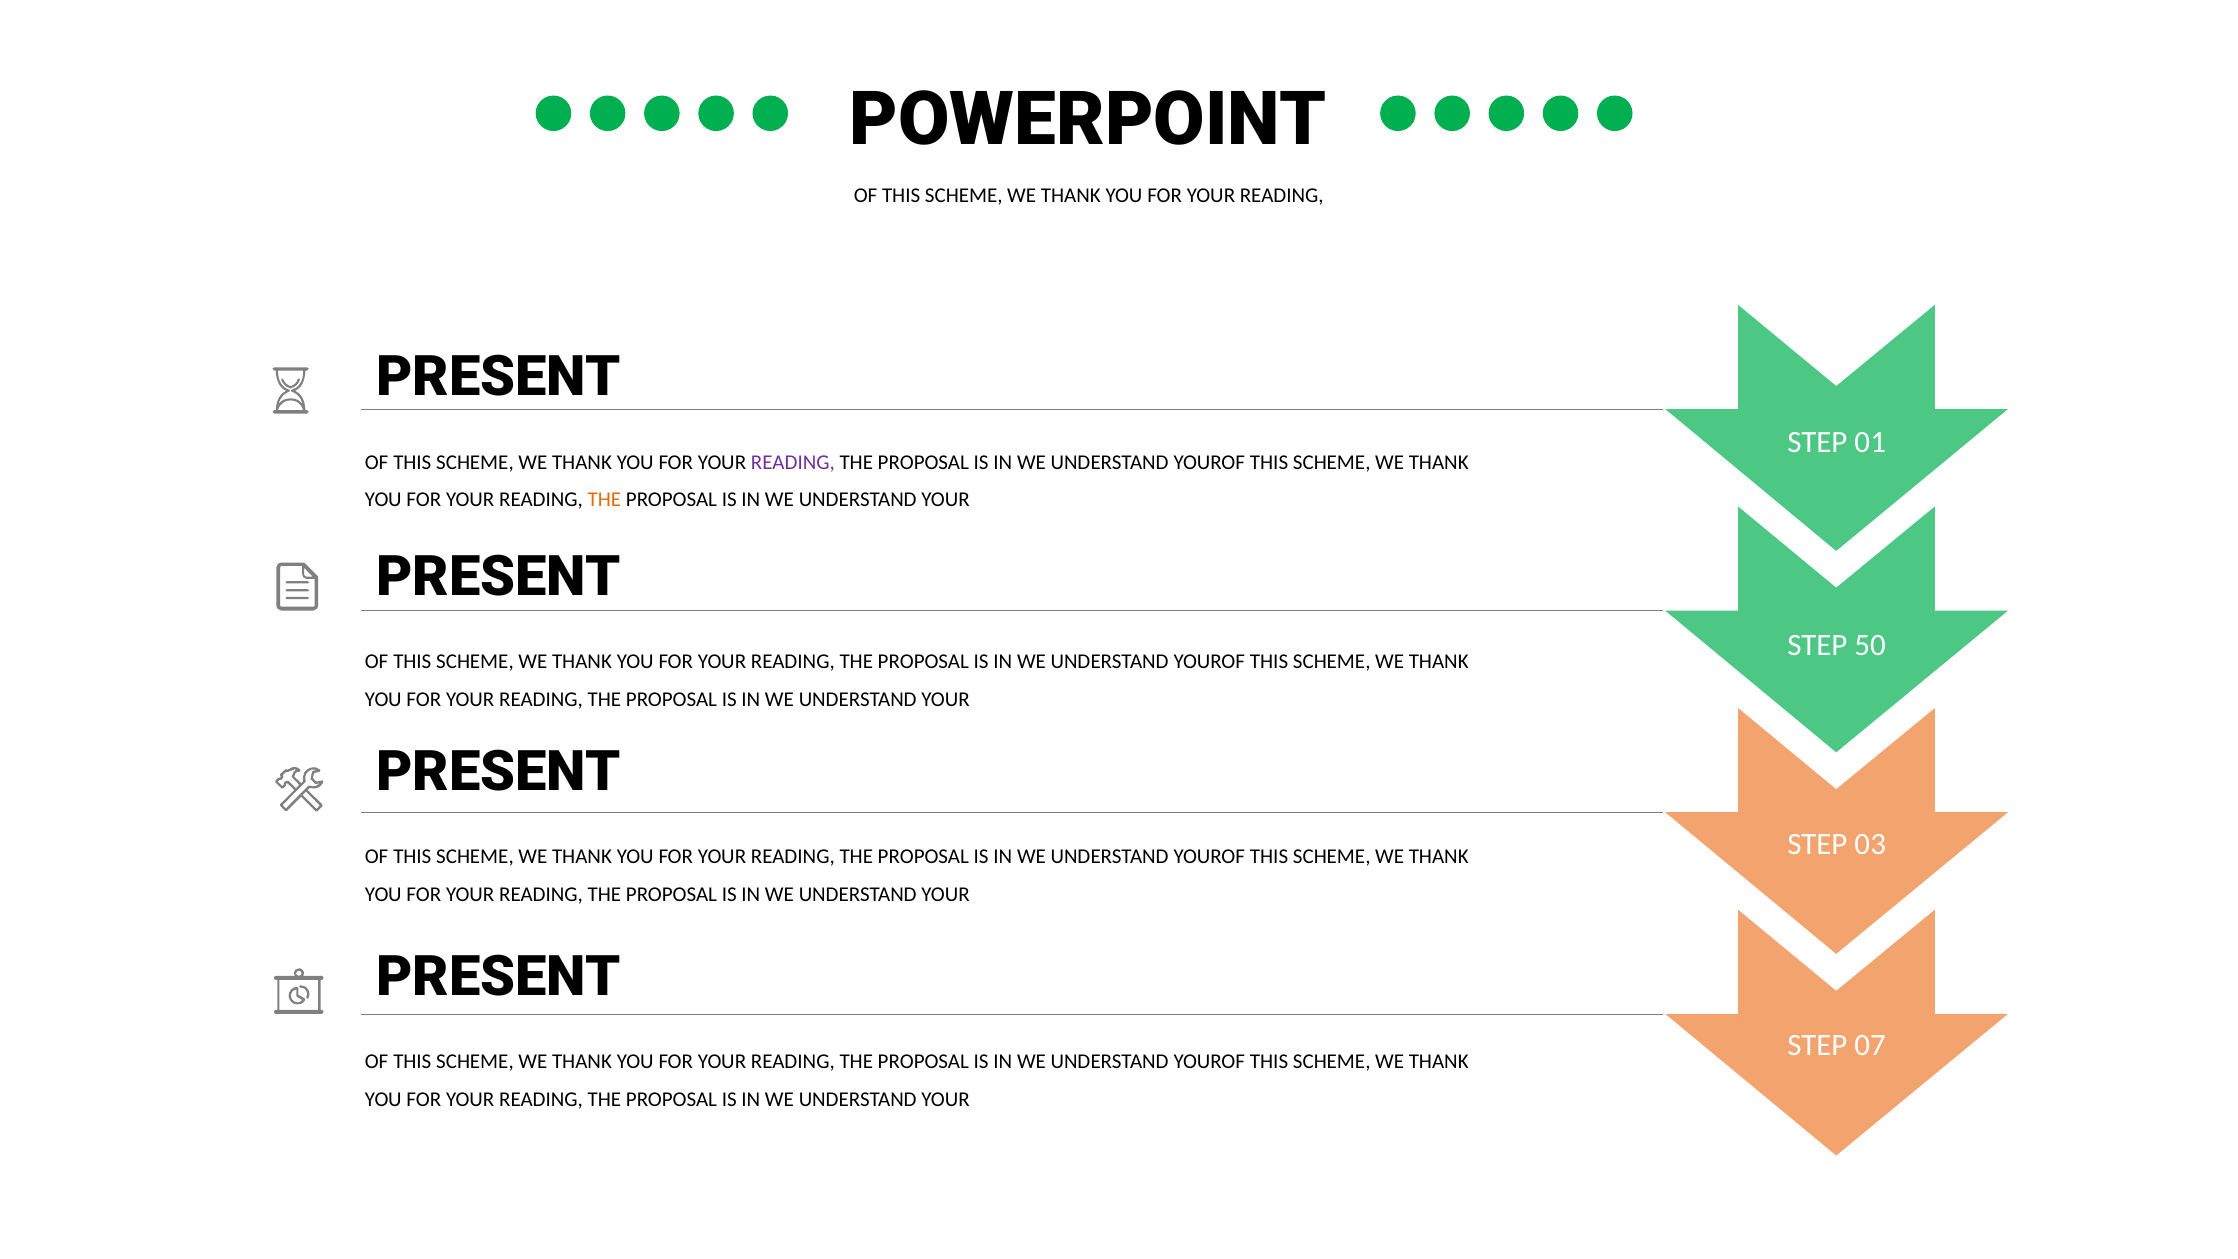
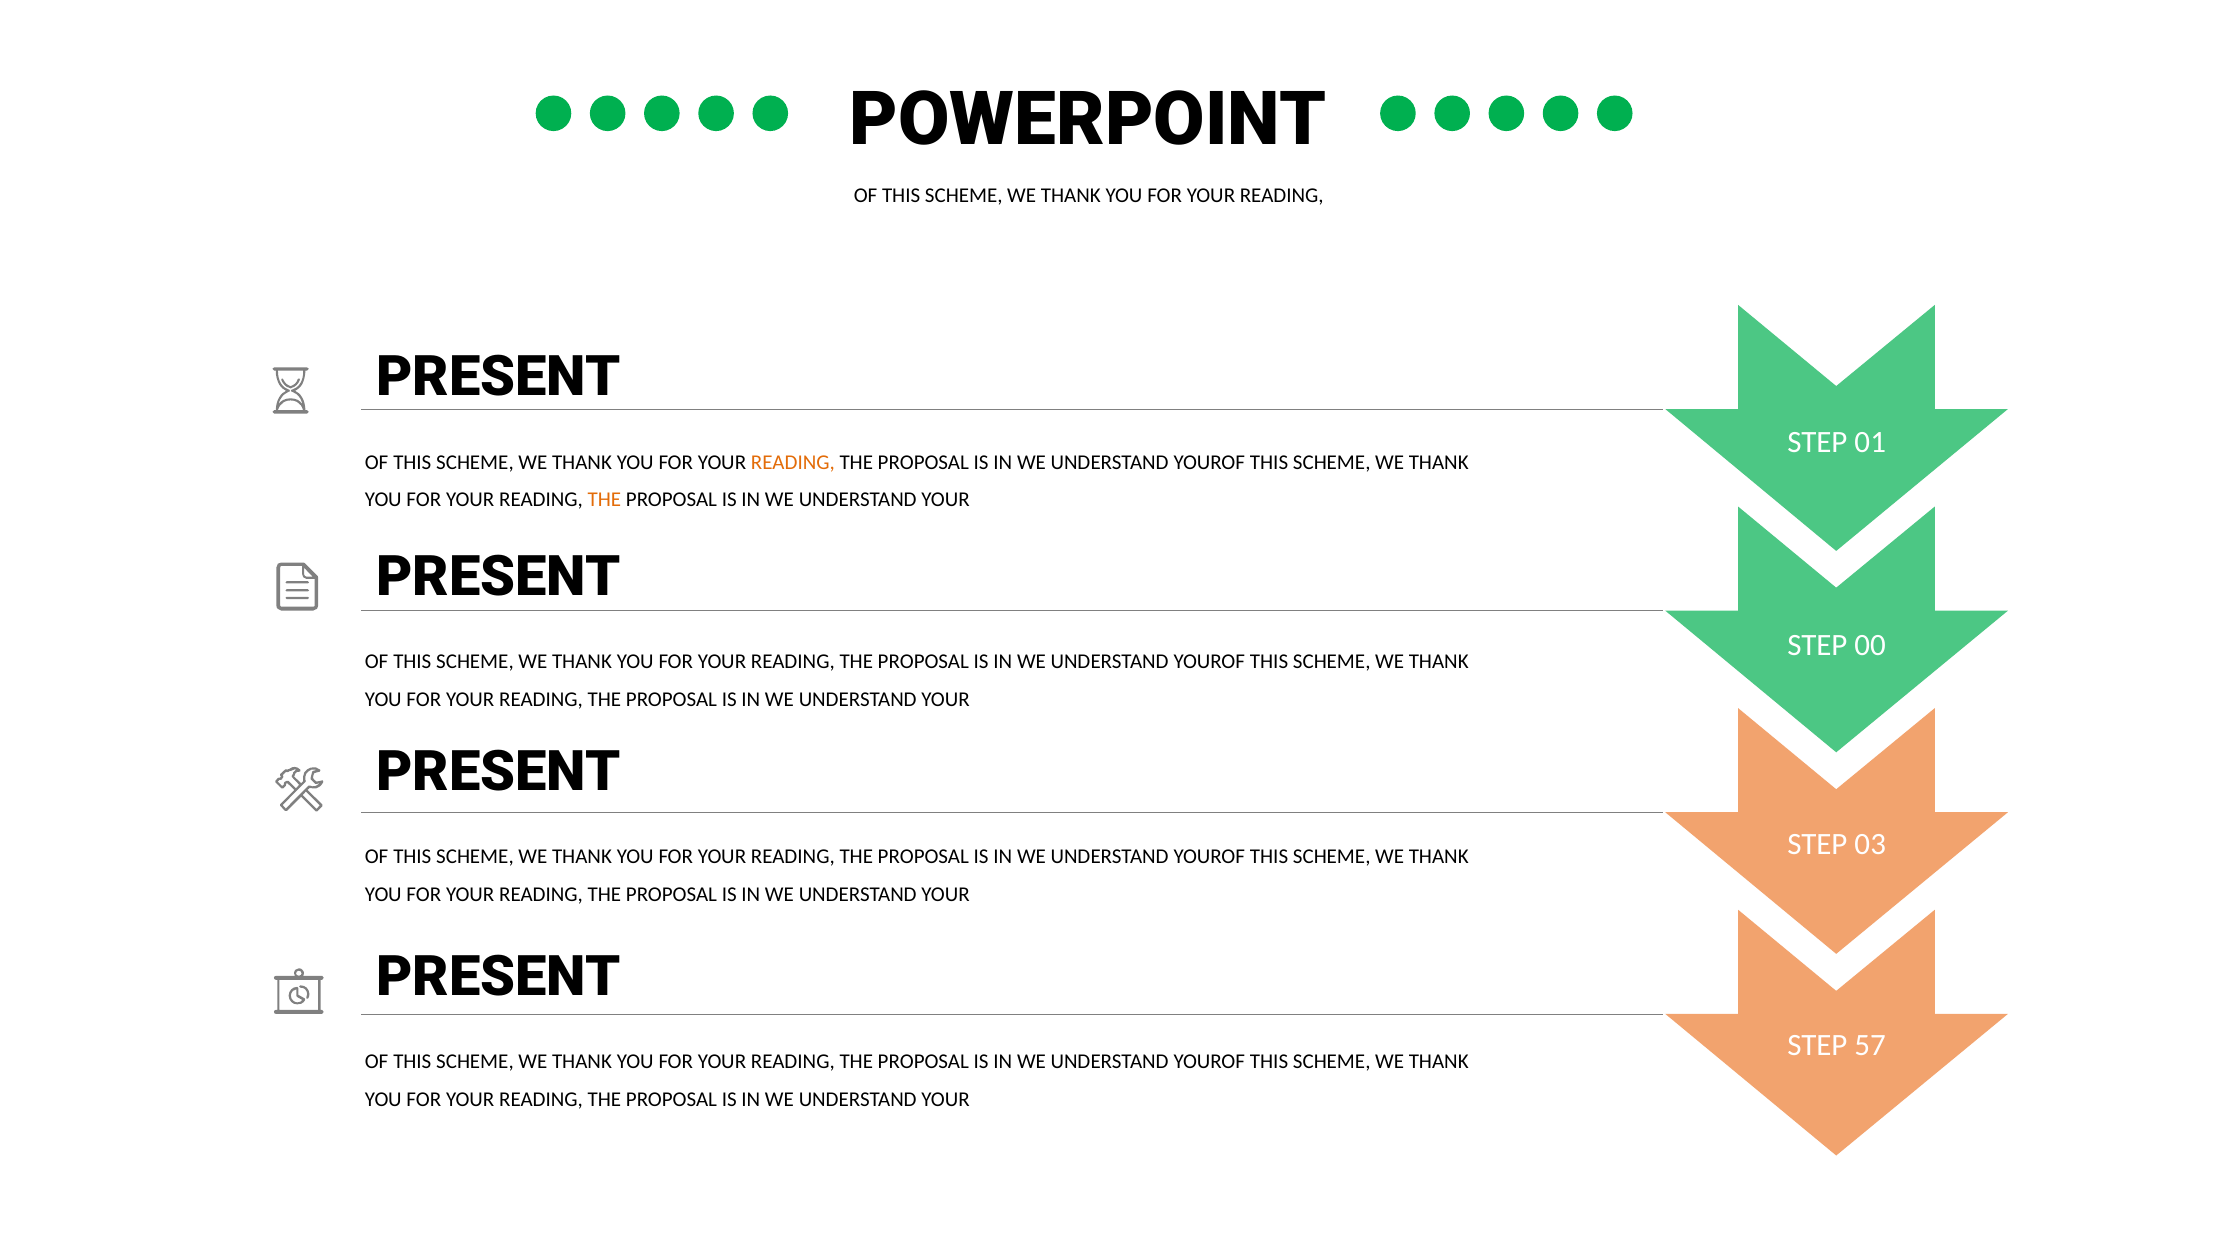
READING at (793, 462) colour: purple -> orange
50: 50 -> 00
07: 07 -> 57
